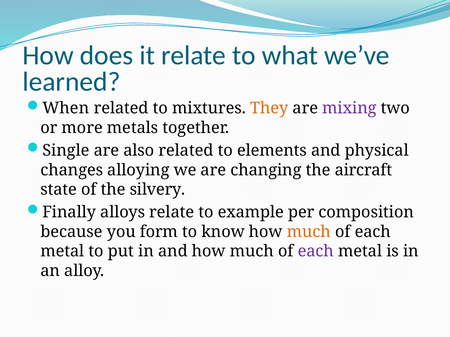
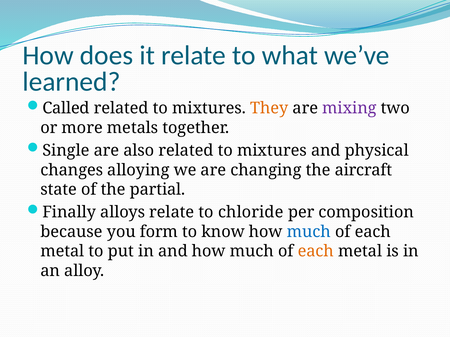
When: When -> Called
also related to elements: elements -> mixtures
silvery: silvery -> partial
example: example -> chloride
much at (309, 232) colour: orange -> blue
each at (316, 252) colour: purple -> orange
